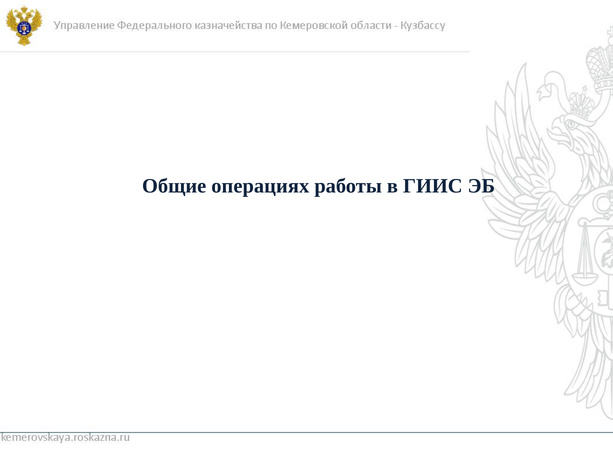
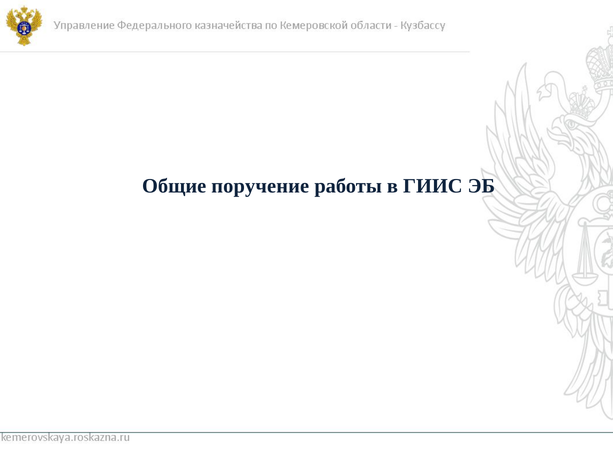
операциях: операциях -> поручение
